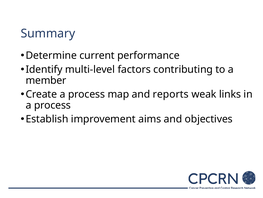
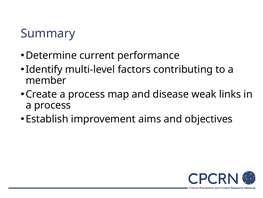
reports: reports -> disease
